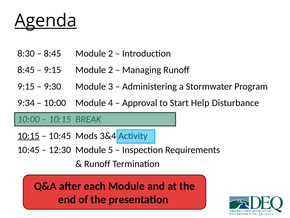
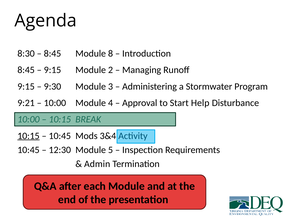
Agenda underline: present -> none
8:45 Module 2: 2 -> 8
9:34: 9:34 -> 9:21
Runoff at (97, 164): Runoff -> Admin
